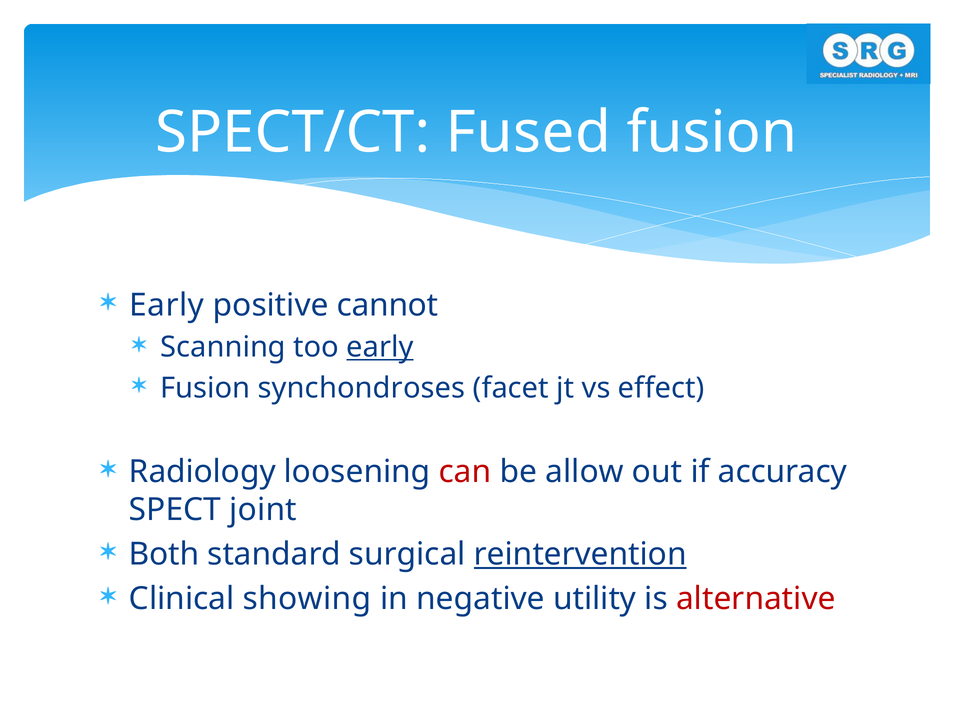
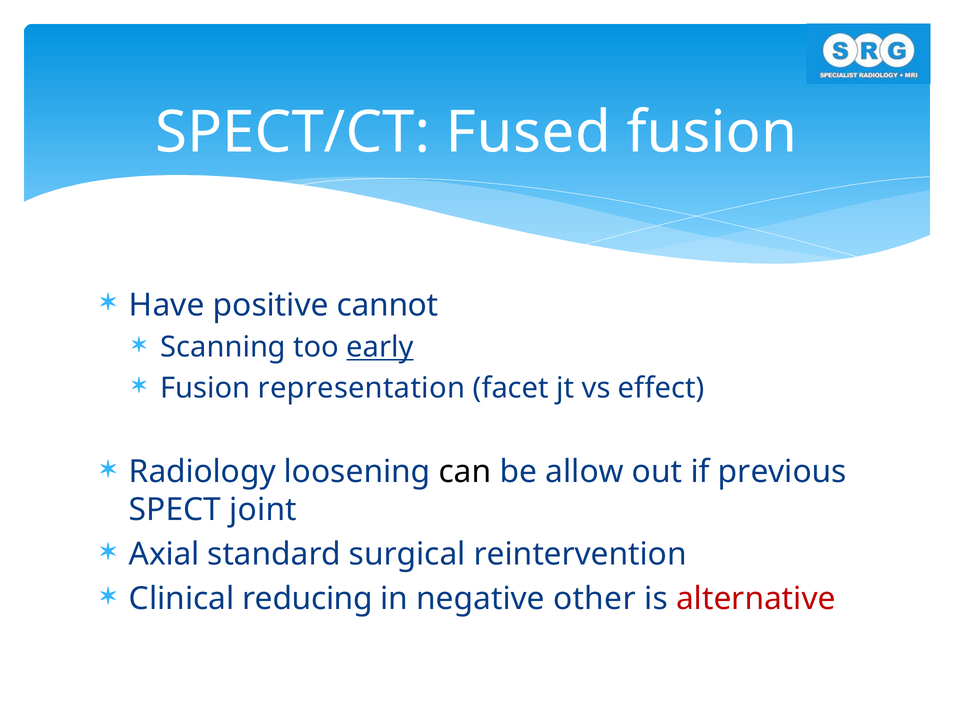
Early at (167, 305): Early -> Have
synchondroses: synchondroses -> representation
can colour: red -> black
accuracy: accuracy -> previous
Both: Both -> Axial
reintervention underline: present -> none
showing: showing -> reducing
utility: utility -> other
